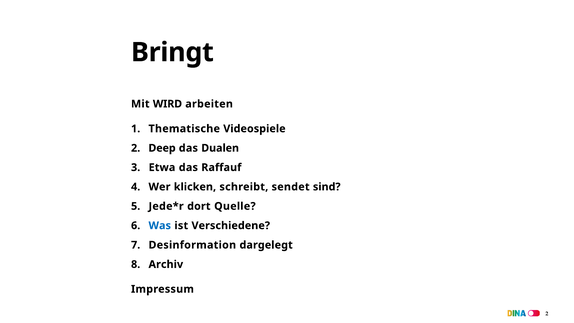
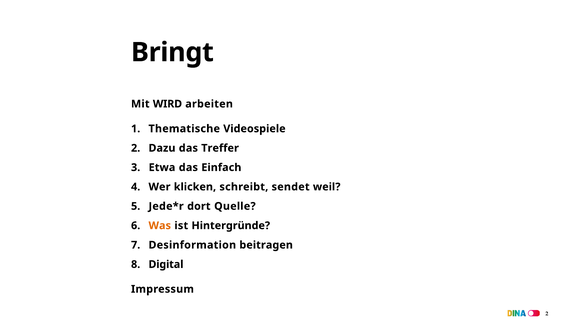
Deep: Deep -> Dazu
Dualen: Dualen -> Treffer
Raffauf: Raffauf -> Einfach
sind: sind -> weil
Was colour: blue -> orange
Verschiedene: Verschiedene -> Hintergründe
dargelegt: dargelegt -> beitragen
Archiv: Archiv -> Digital
